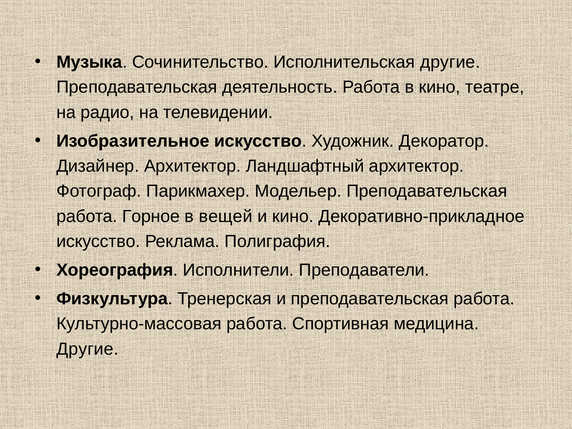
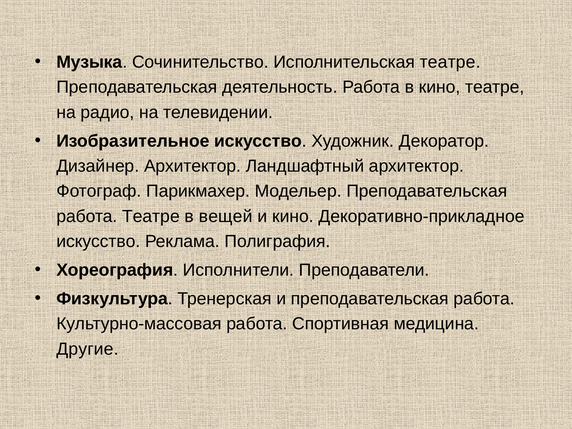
Исполнительская другие: другие -> театре
работа Горное: Горное -> Театре
